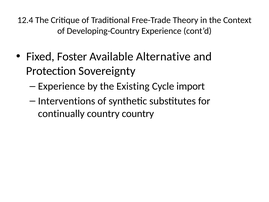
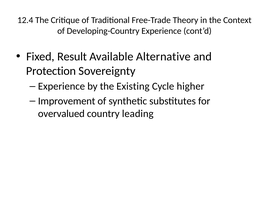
Foster: Foster -> Result
import: import -> higher
Interventions: Interventions -> Improvement
continually: continually -> overvalued
country country: country -> leading
